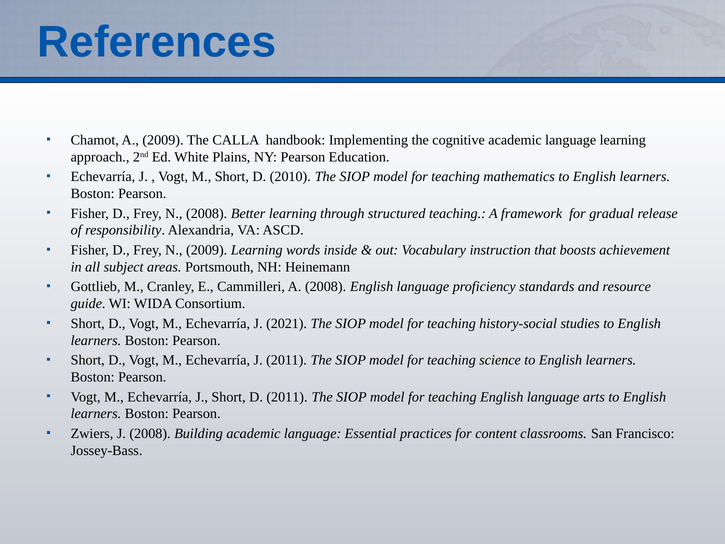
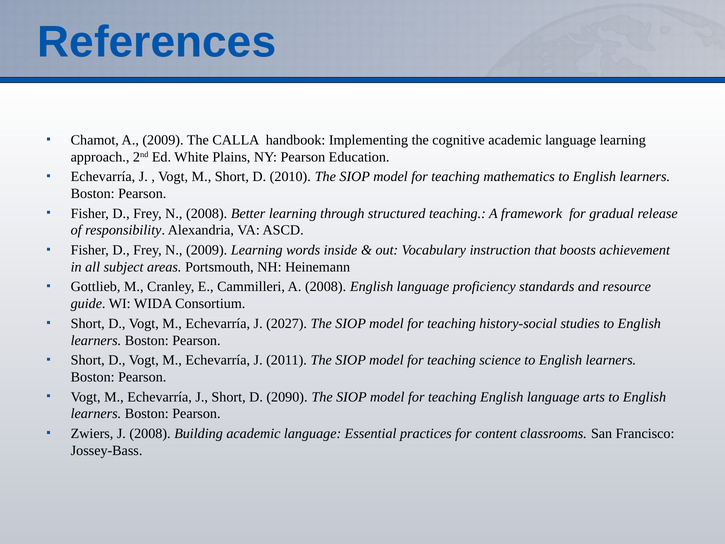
2021: 2021 -> 2027
D 2011: 2011 -> 2090
